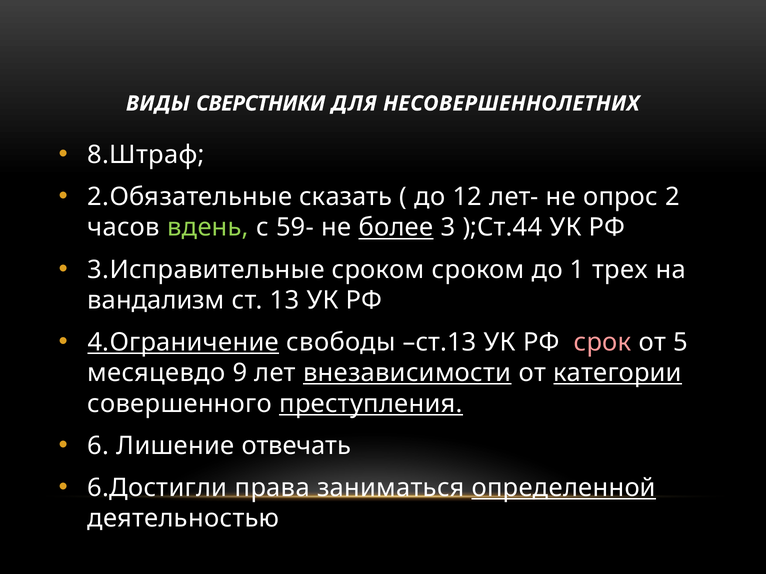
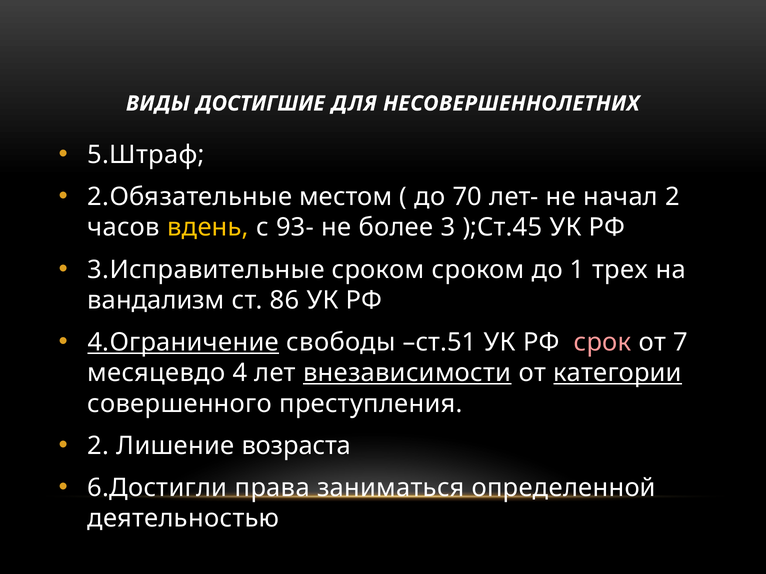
СВЕРСТНИКИ: СВЕРСТНИКИ -> ДОСТИГШИЕ
8.Штраф: 8.Штраф -> 5.Штраф
сказать: сказать -> местом
12: 12 -> 70
опрос: опрос -> начал
вдень colour: light green -> yellow
59-: 59- -> 93-
более underline: present -> none
);Ст.44: );Ст.44 -> );Ст.45
13: 13 -> 86
ст.13: ст.13 -> ст.51
5: 5 -> 7
9: 9 -> 4
преступления underline: present -> none
6 at (98, 446): 6 -> 2
отвечать: отвечать -> возраста
определенной underline: present -> none
